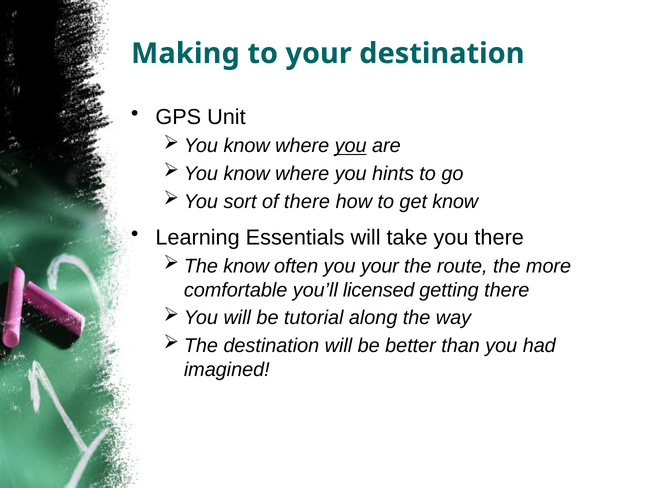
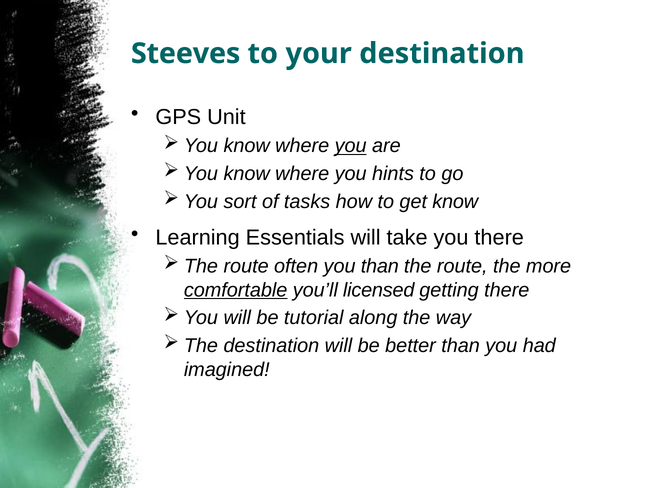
Making: Making -> Steeves
of there: there -> tasks
know at (246, 266): know -> route
you your: your -> than
comfortable underline: none -> present
